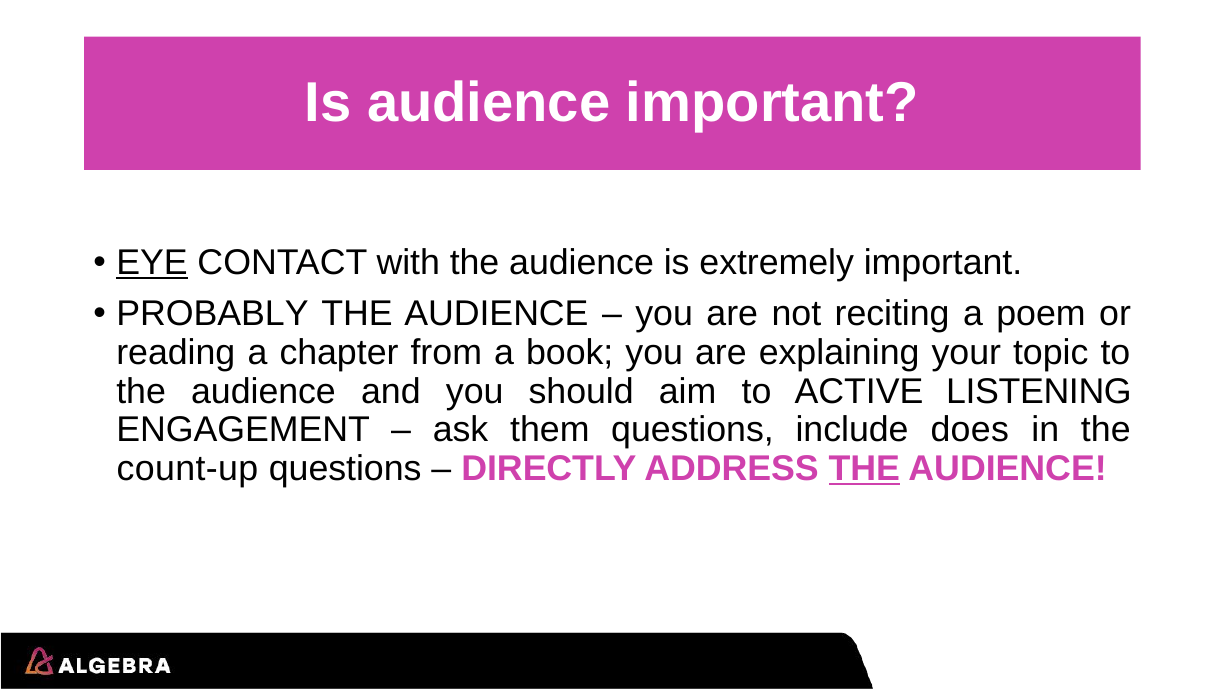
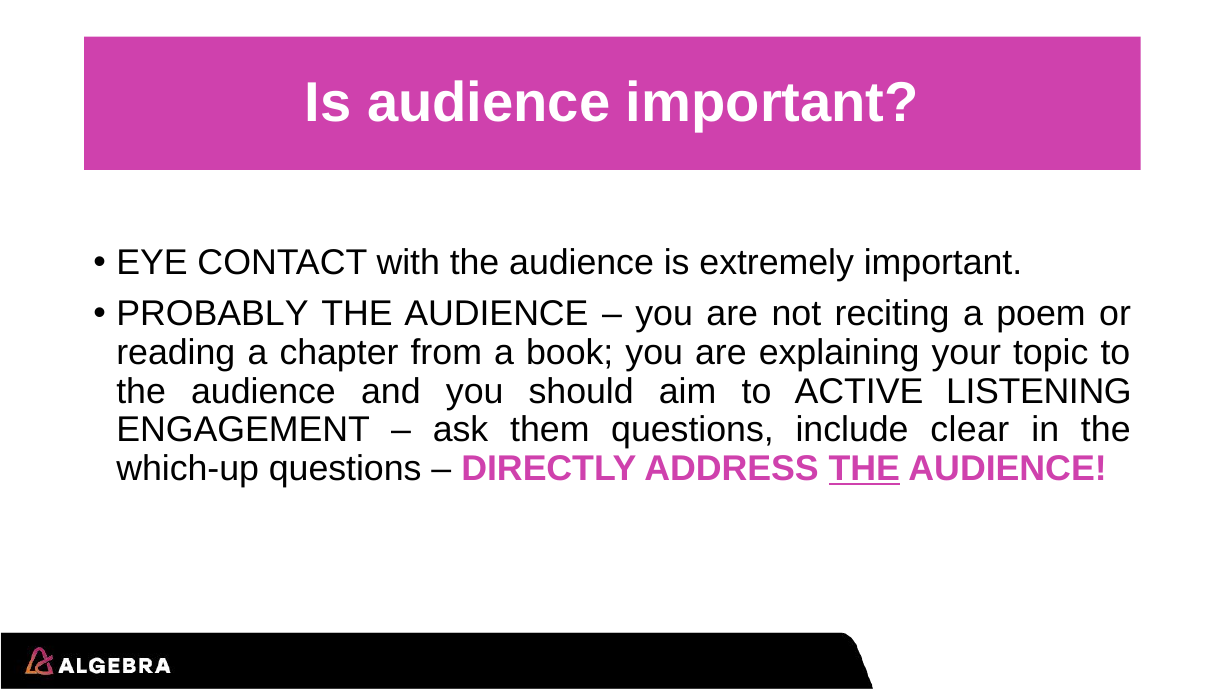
EYE underline: present -> none
does: does -> clear
count-up: count-up -> which-up
